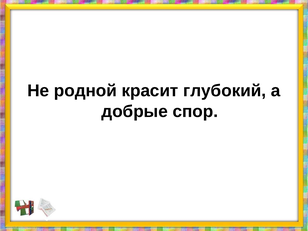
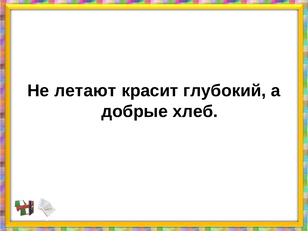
родной: родной -> летают
спор: спор -> хлеб
